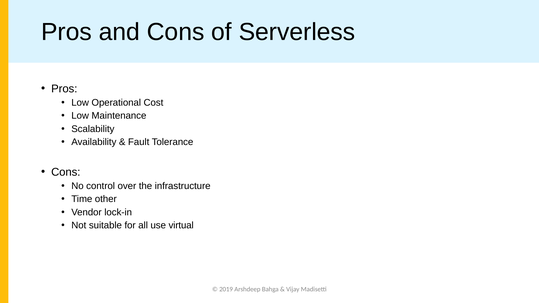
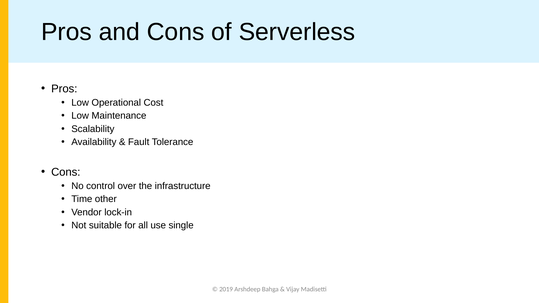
virtual: virtual -> single
